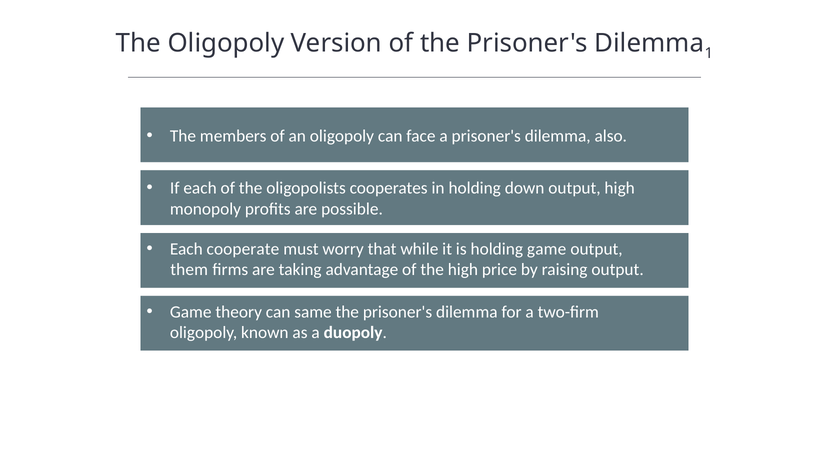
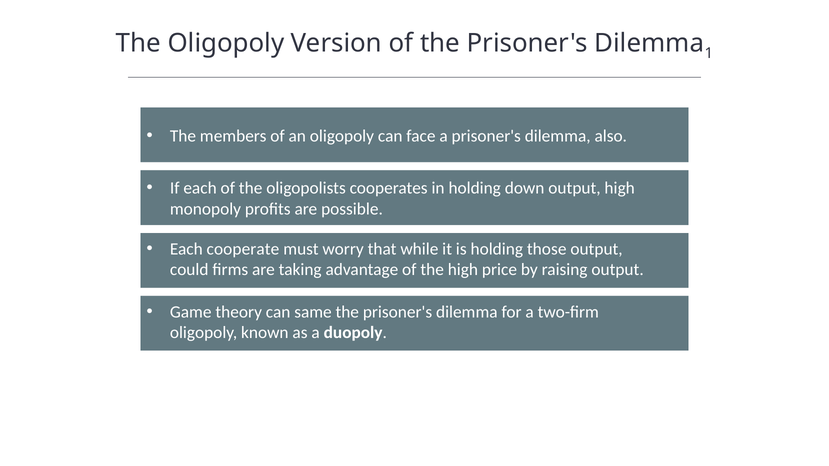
holding game: game -> those
them: them -> could
